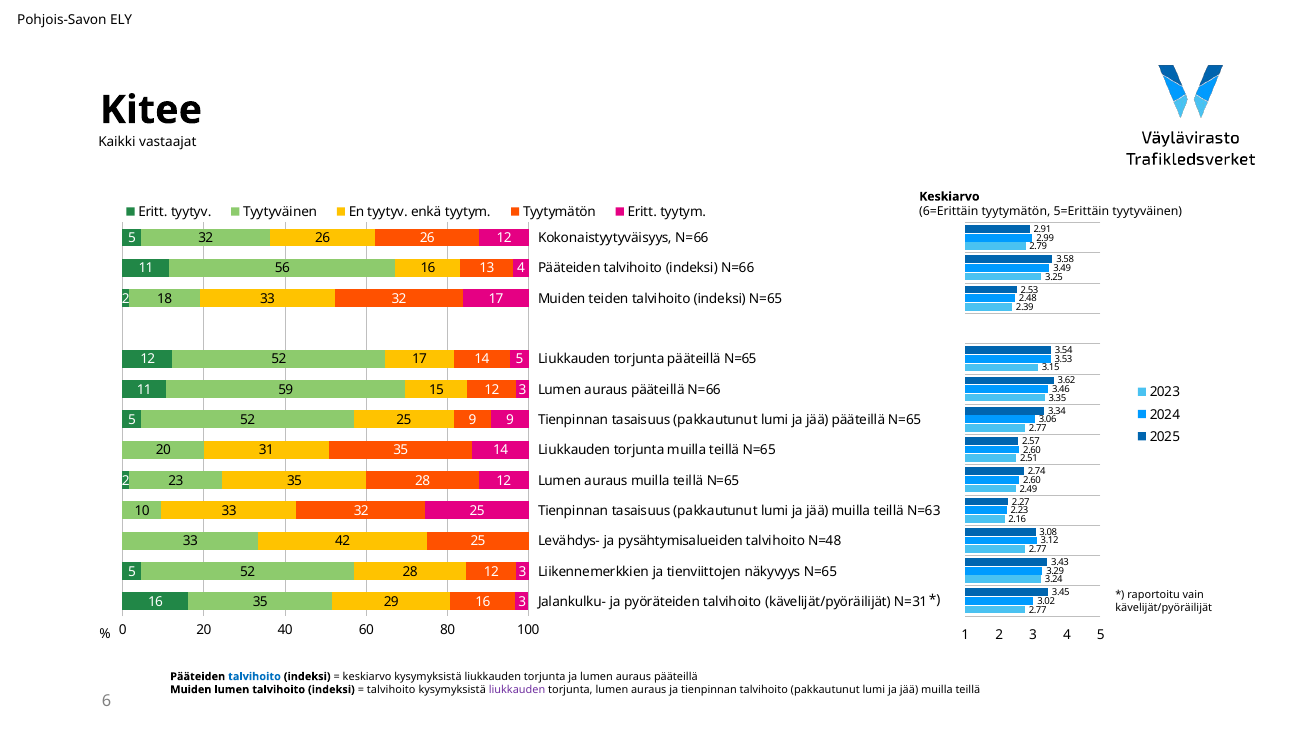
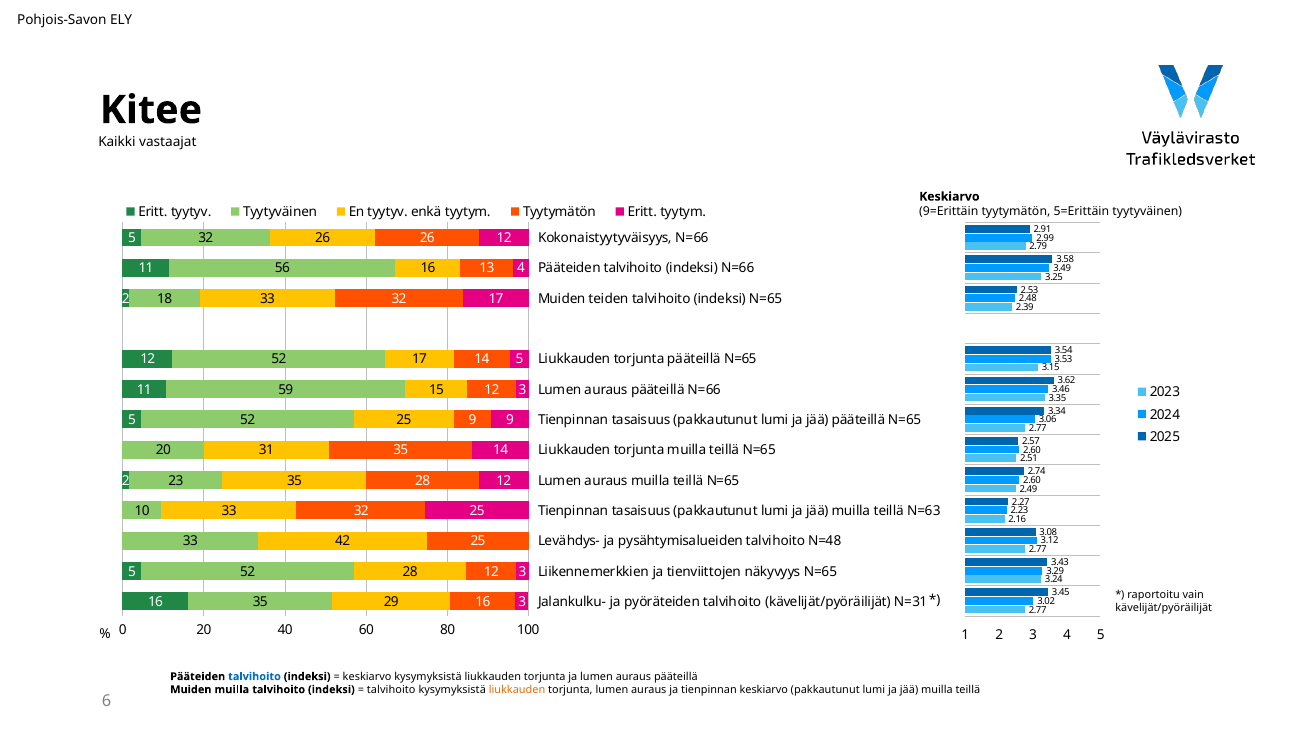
6=Erittäin: 6=Erittäin -> 9=Erittäin
Muiden lumen: lumen -> muilla
liukkauden at (517, 690) colour: purple -> orange
tienpinnan talvihoito: talvihoito -> keskiarvo
